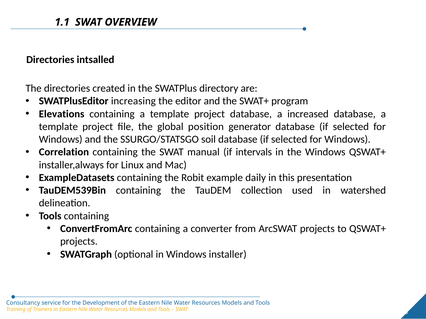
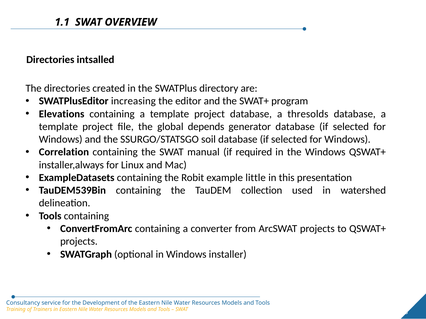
increased: increased -> thresolds
position: position -> depends
intervals: intervals -> required
daily: daily -> little
